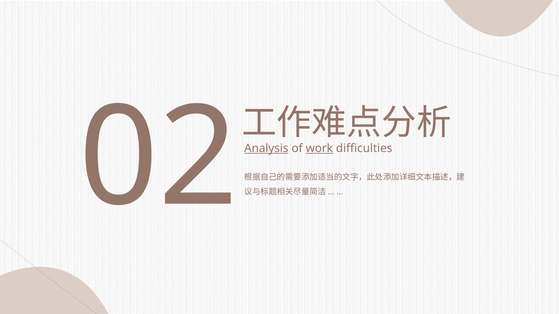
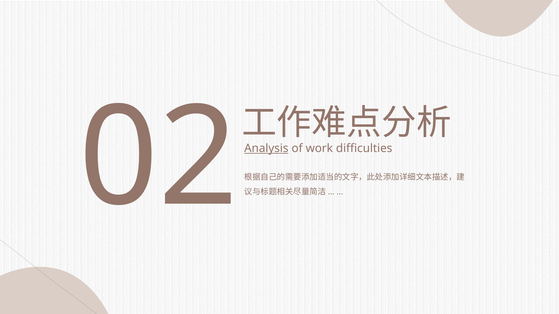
work underline: present -> none
